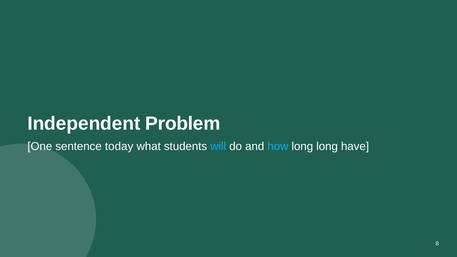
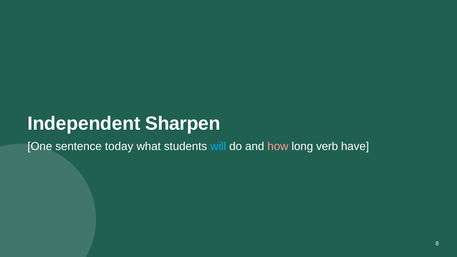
Problem: Problem -> Sharpen
how colour: light blue -> pink
long long: long -> verb
